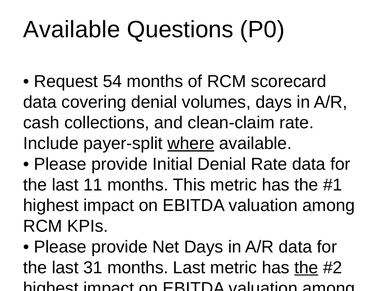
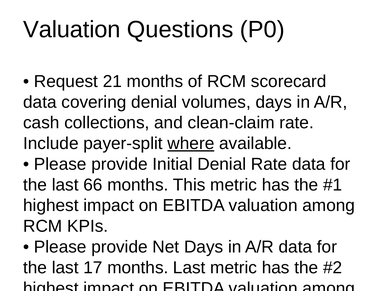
Available at (72, 29): Available -> Valuation
54: 54 -> 21
11: 11 -> 66
31: 31 -> 17
the at (306, 267) underline: present -> none
